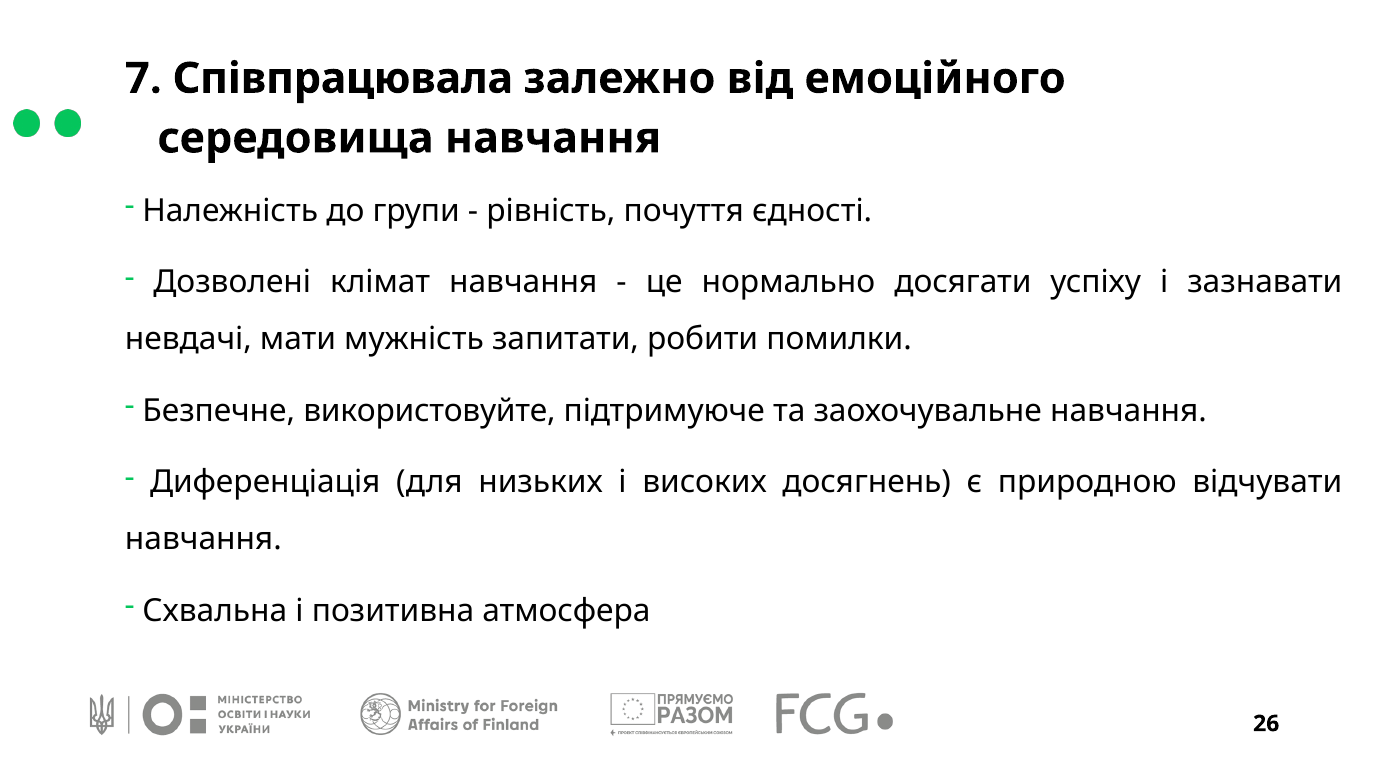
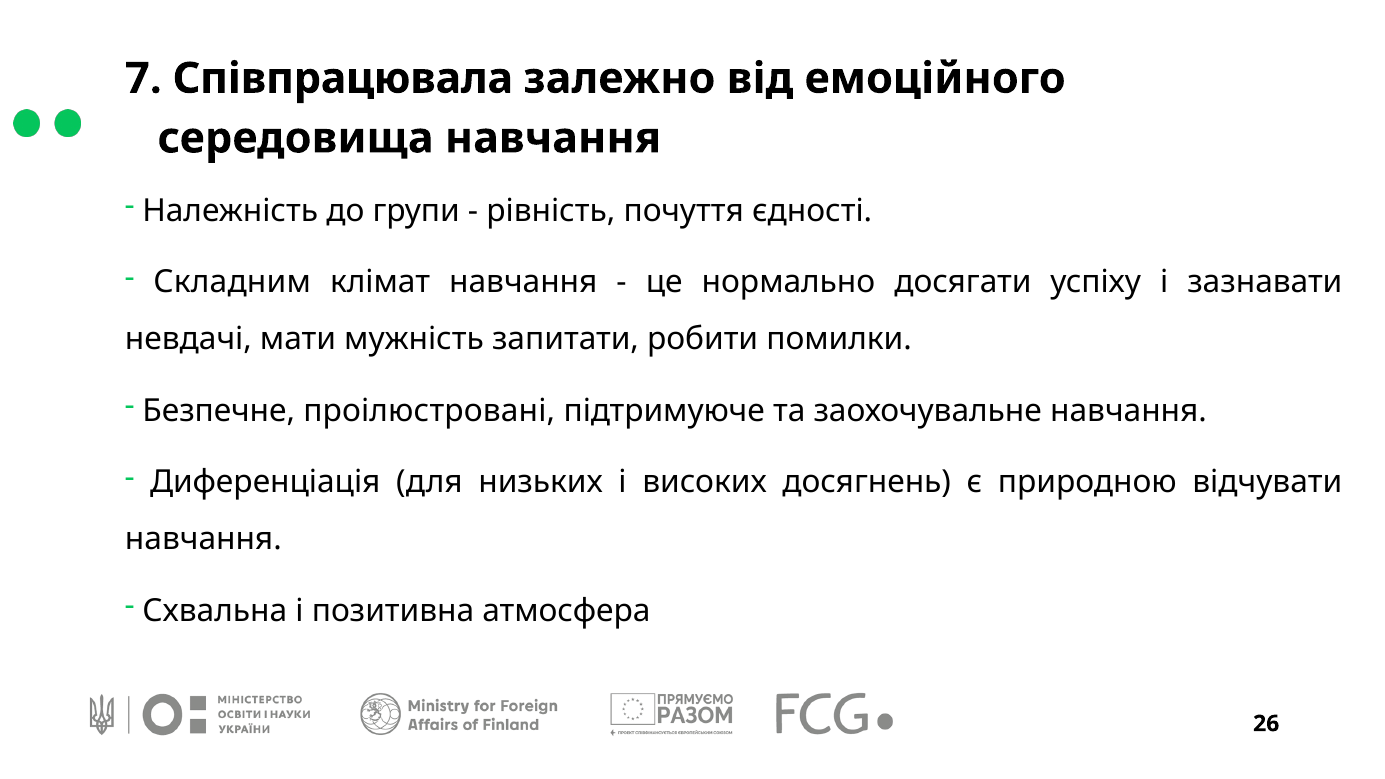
Дозволені: Дозволені -> Складним
використовуйте: використовуйте -> проілюстровані
